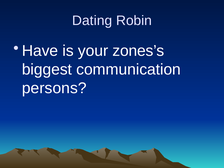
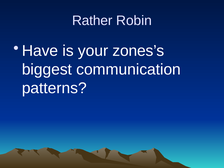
Dating: Dating -> Rather
persons: persons -> patterns
